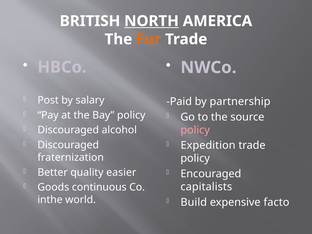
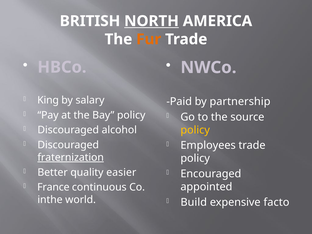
Post: Post -> King
policy at (195, 130) colour: pink -> yellow
Expedition: Expedition -> Employees
fraternization underline: none -> present
Goods: Goods -> France
capitalists: capitalists -> appointed
